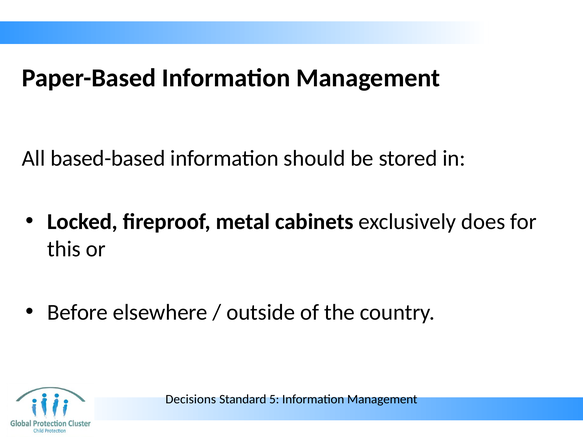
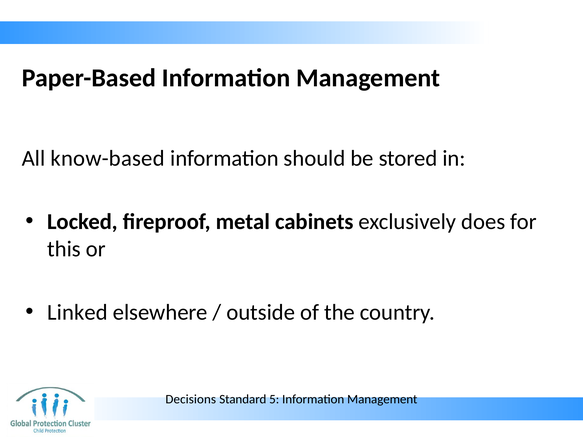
based-based: based-based -> know-based
Before: Before -> Linked
